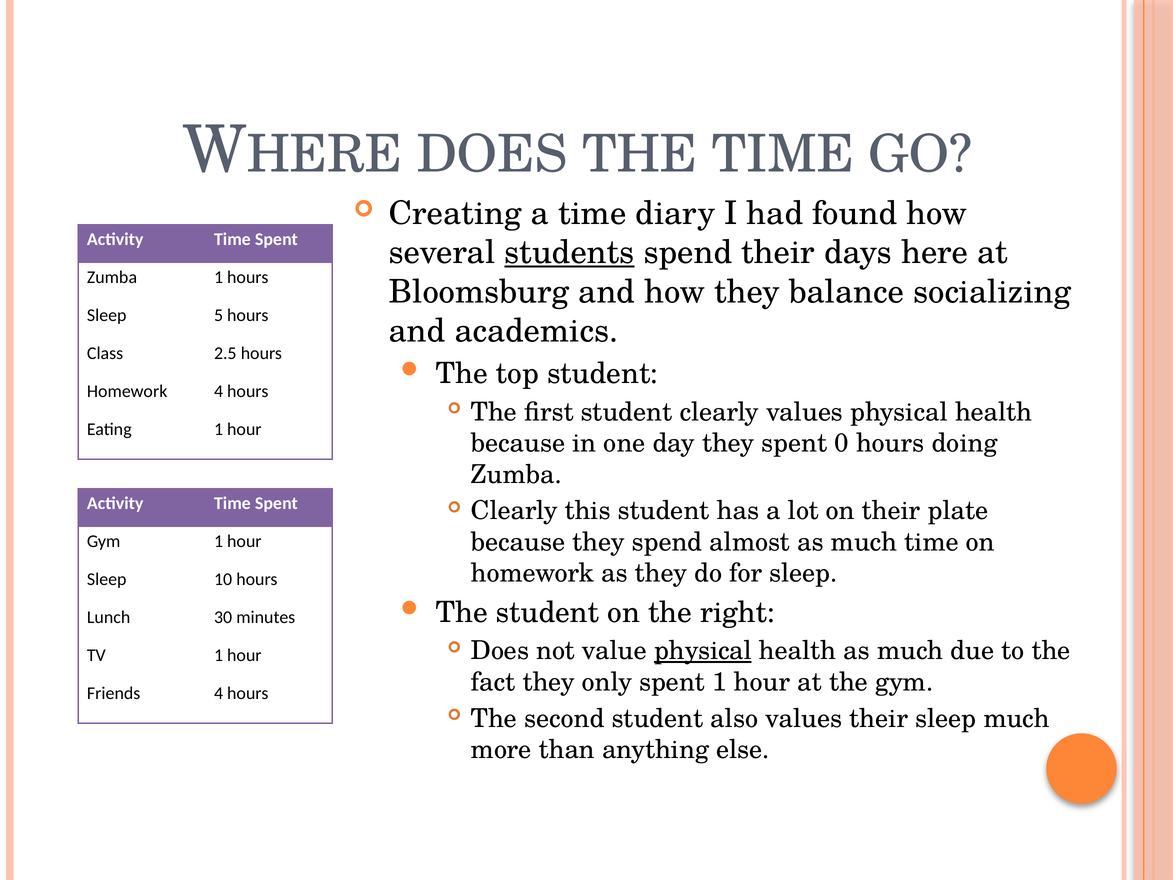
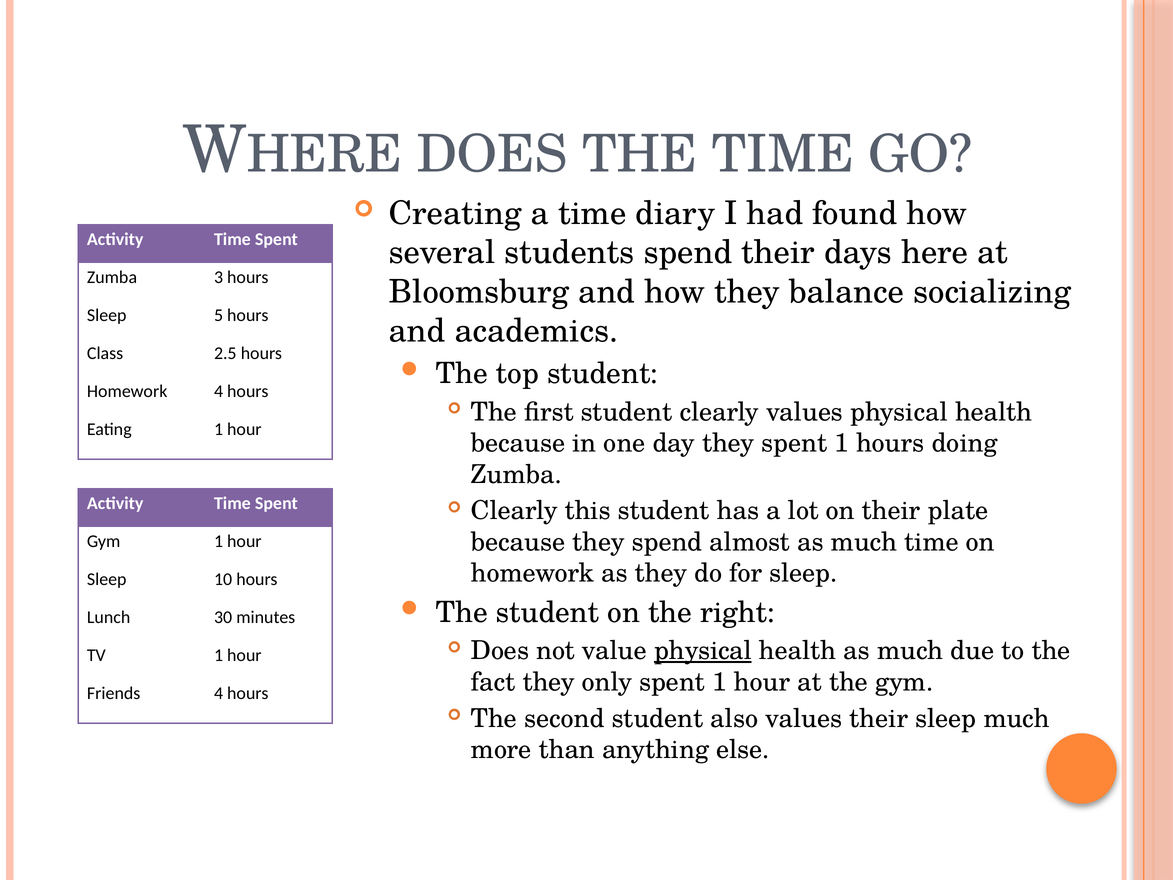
students underline: present -> none
Zumba 1: 1 -> 3
they spent 0: 0 -> 1
